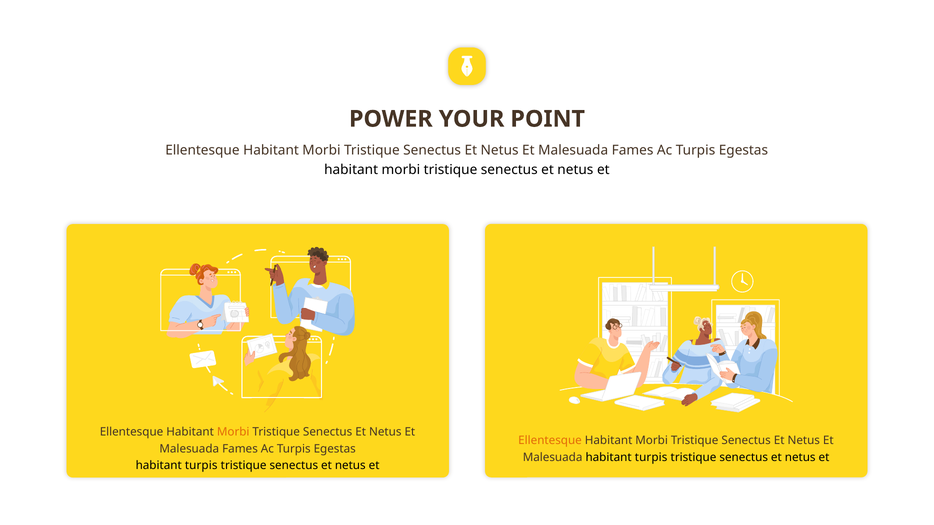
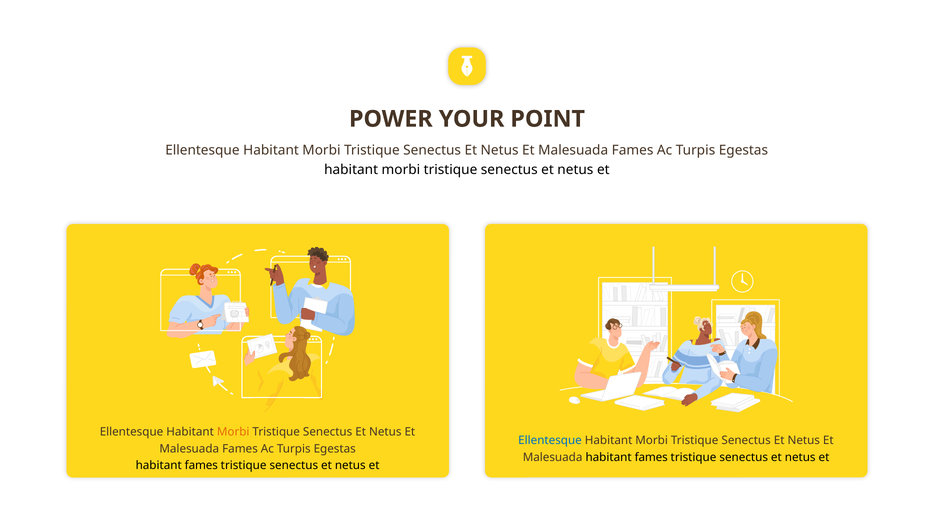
Ellentesque at (550, 441) colour: orange -> blue
Malesuada habitant turpis: turpis -> fames
turpis at (201, 466): turpis -> fames
